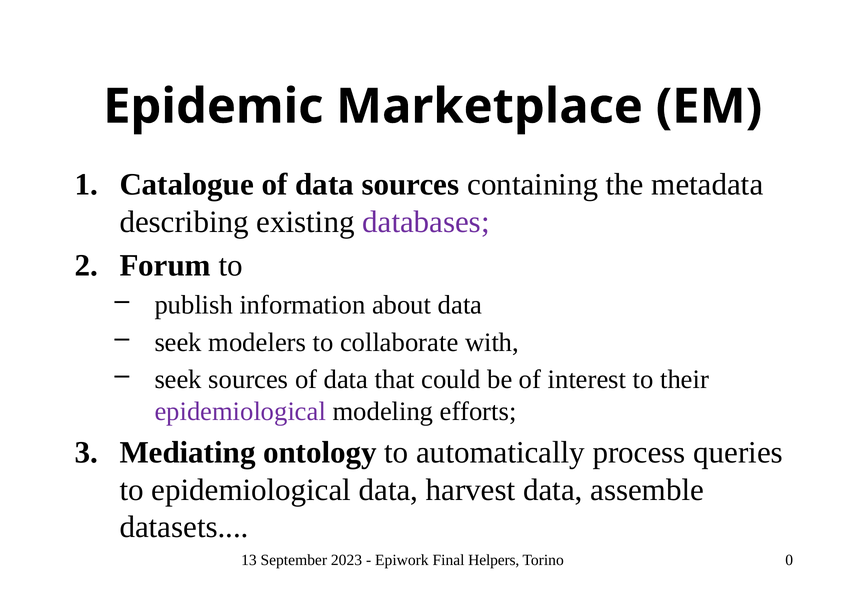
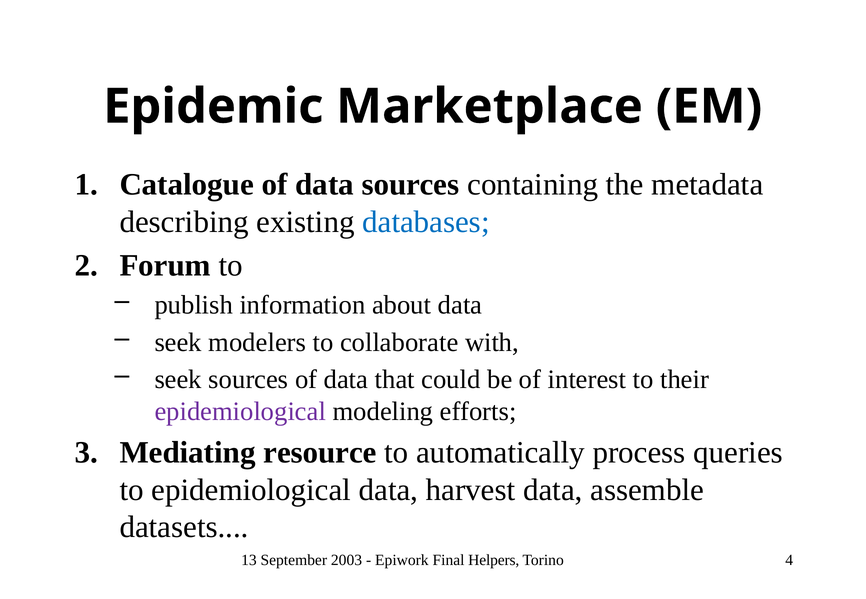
databases colour: purple -> blue
ontology: ontology -> resource
2023: 2023 -> 2003
0: 0 -> 4
